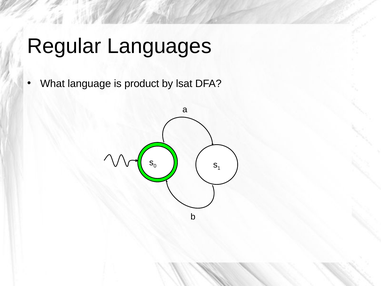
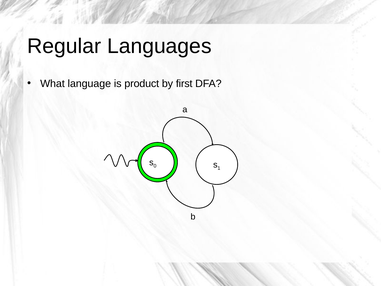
lsat: lsat -> first
